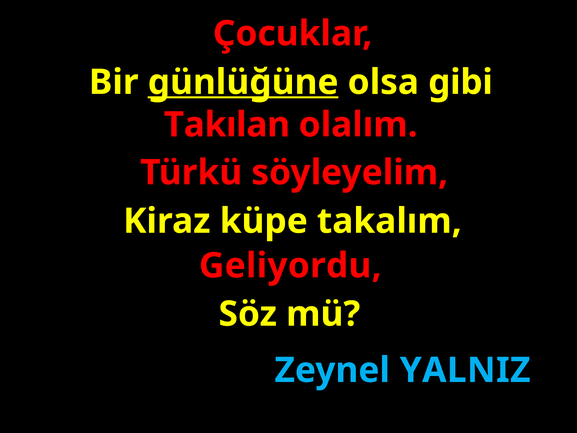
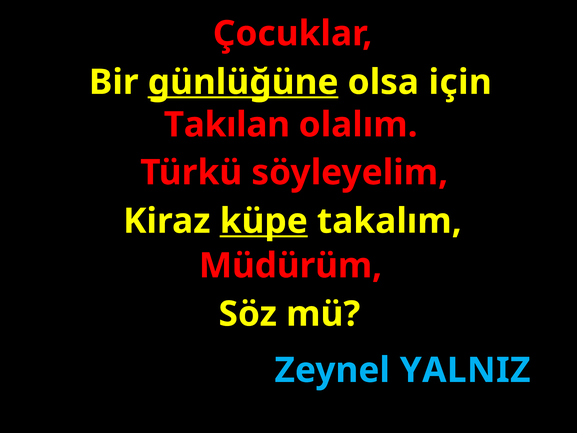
gibi: gibi -> için
küpe underline: none -> present
Geliyordu: Geliyordu -> Müdürüm
